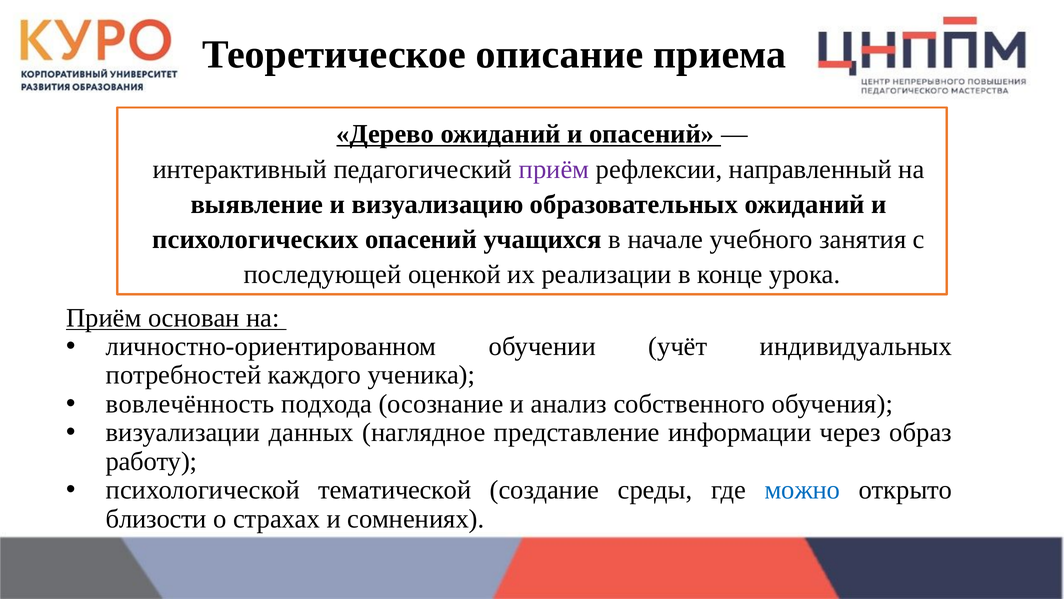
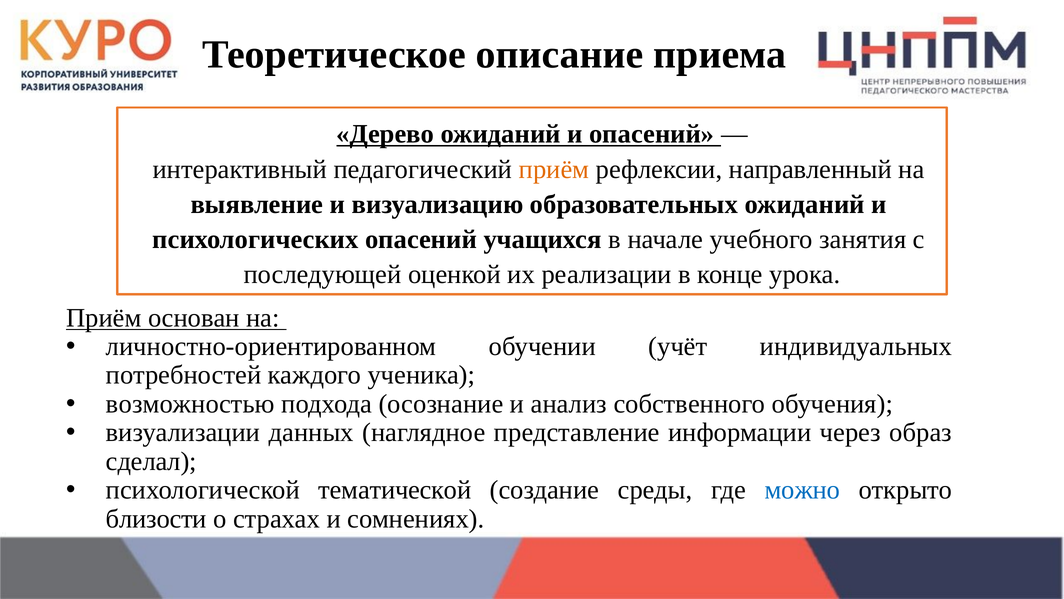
приём at (554, 169) colour: purple -> orange
вовлечённость: вовлечённость -> возможностью
работу: работу -> сделал
